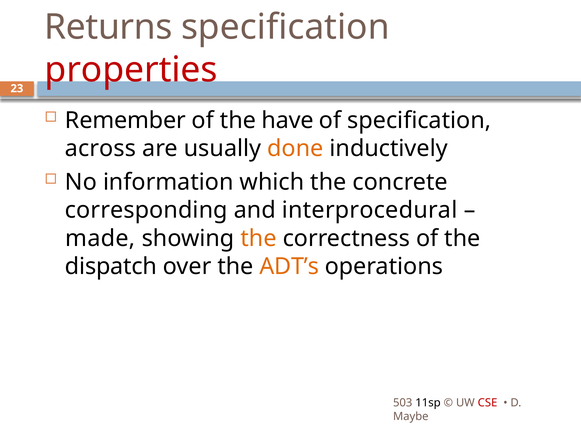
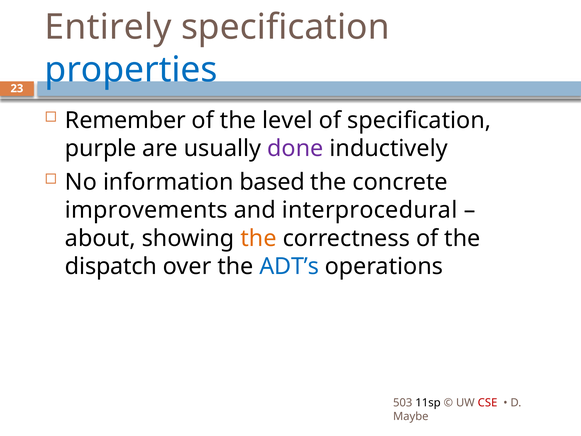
Returns: Returns -> Entirely
properties colour: red -> blue
have: have -> level
across: across -> purple
done colour: orange -> purple
which: which -> based
corresponding: corresponding -> improvements
made: made -> about
ADT’s colour: orange -> blue
